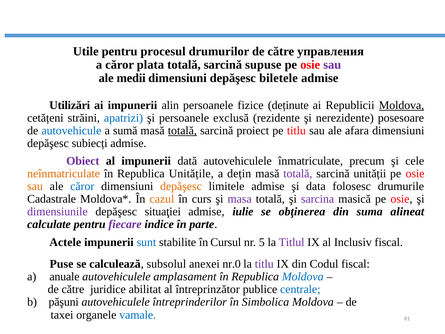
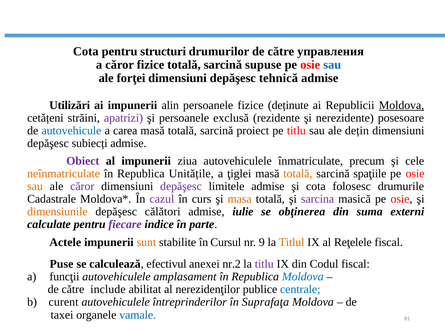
Utile at (86, 51): Utile -> Cota
procesul: procesul -> structuri
căror plata: plata -> fizice
sau at (332, 65) colour: purple -> blue
medii: medii -> forţei
biletele: biletele -> tehnică
apatrizi colour: blue -> purple
sumă: sumă -> carea
totală at (182, 131) underline: present -> none
afara: afara -> dețin
dată: dată -> ziua
dețin: dețin -> ţiglei
totală at (298, 173) colour: purple -> orange
unității: unității -> spaţiile
căror at (82, 186) colour: blue -> purple
depăşesc at (181, 186) colour: orange -> purple
şi data: data -> cota
cazul colour: orange -> purple
masa colour: purple -> orange
dimensiunile colour: purple -> orange
situaţiei: situaţiei -> călători
alineat: alineat -> externi
sunt colour: blue -> orange
5: 5 -> 9
Titlul colour: purple -> orange
Inclusiv: Inclusiv -> Reţelele
subsolul: subsolul -> efectivul
nr.0: nr.0 -> nr.2
anuale: anuale -> funcţii
juridice: juridice -> include
întreprinzător: întreprinzător -> nerezidenţilor
păşuni: păşuni -> curent
Simbolica: Simbolica -> Suprafaţa
